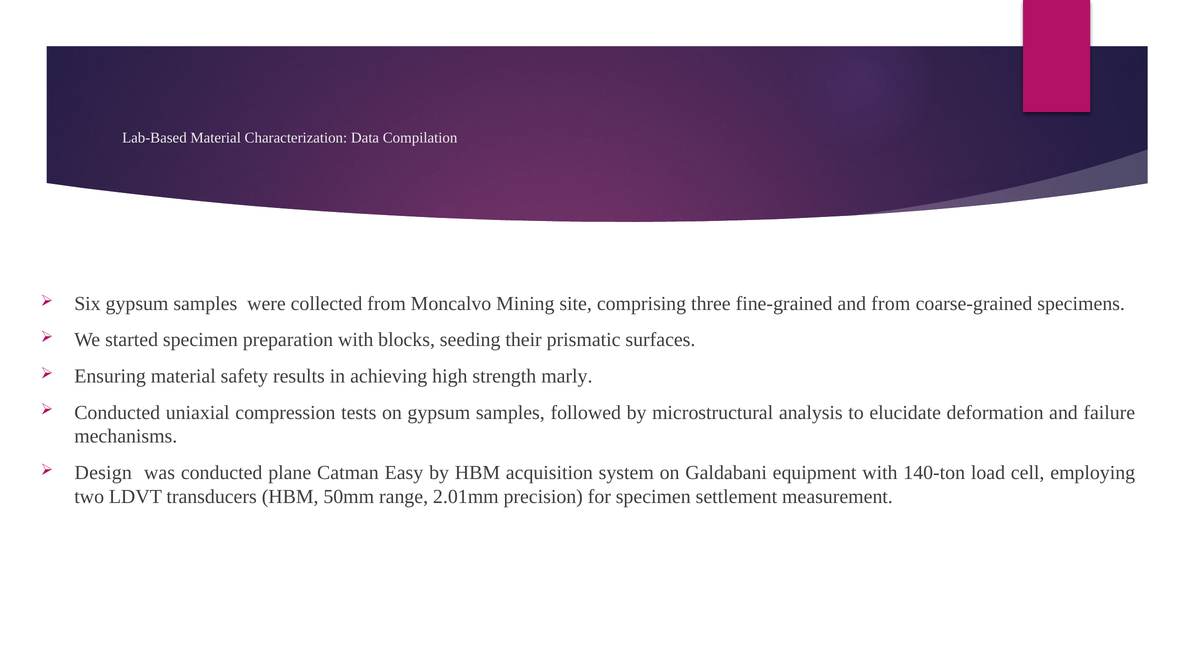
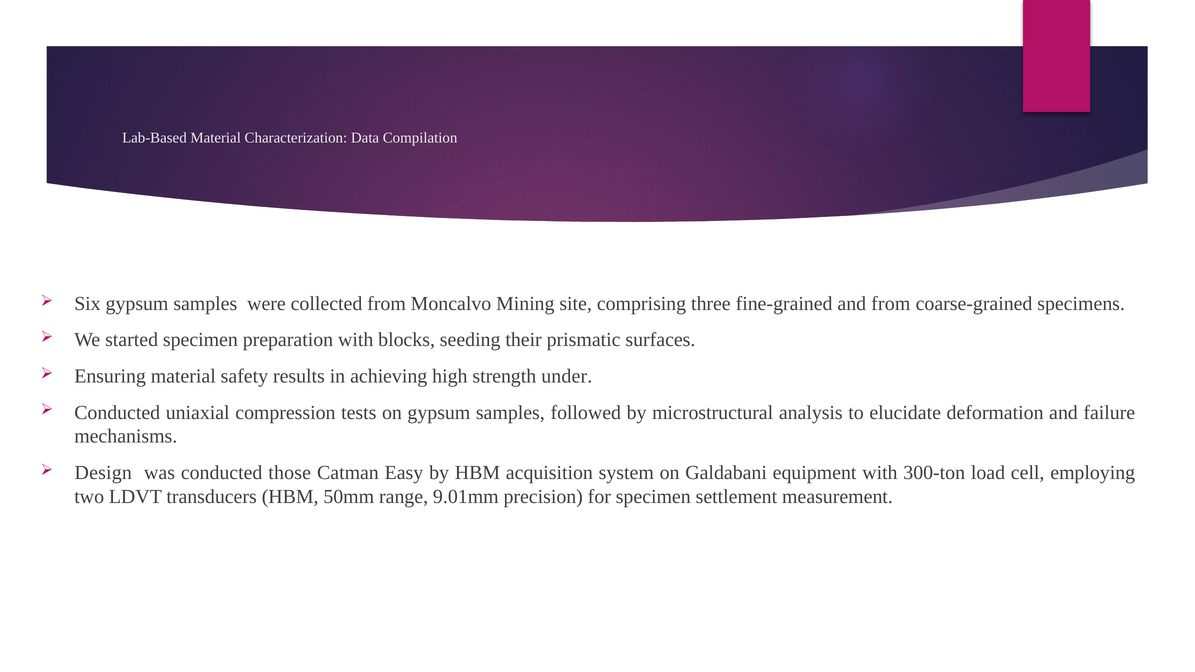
marly: marly -> under
plane: plane -> those
140-ton: 140-ton -> 300-ton
2.01mm: 2.01mm -> 9.01mm
